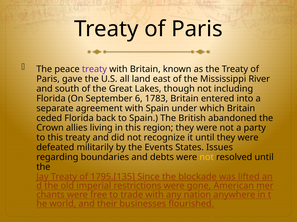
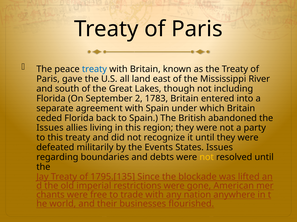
treaty at (94, 69) colour: purple -> blue
6: 6 -> 2
Crown at (50, 128): Crown -> Issues
